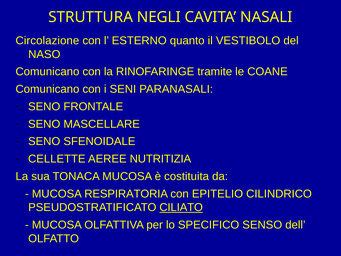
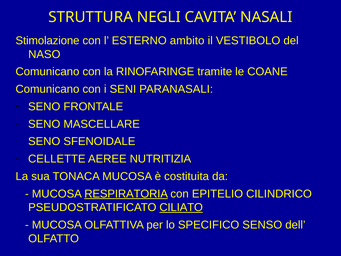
Circolazione: Circolazione -> Stimolazione
quanto: quanto -> ambito
RESPIRATORIA underline: none -> present
